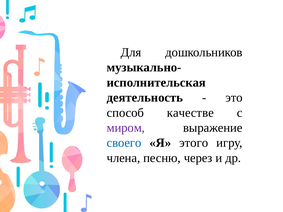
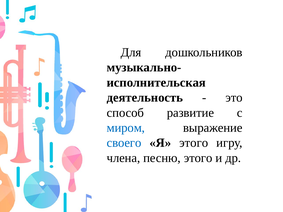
качестве: качестве -> развитие
миром colour: purple -> blue
песню через: через -> этого
